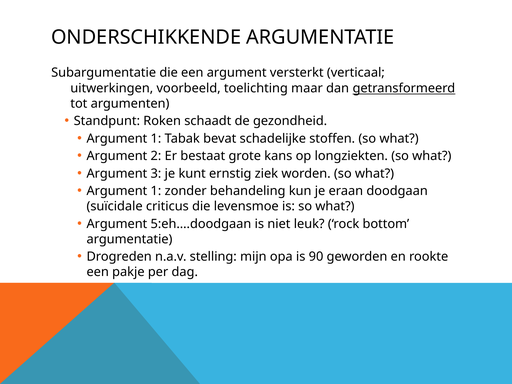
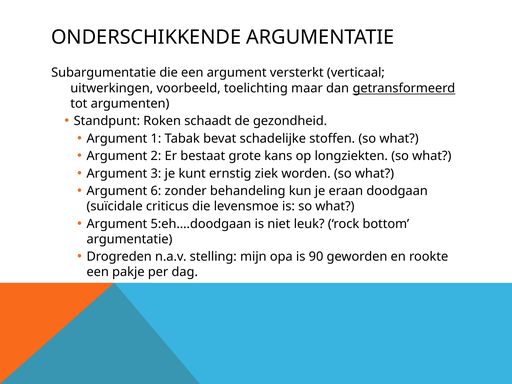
1 at (156, 191): 1 -> 6
